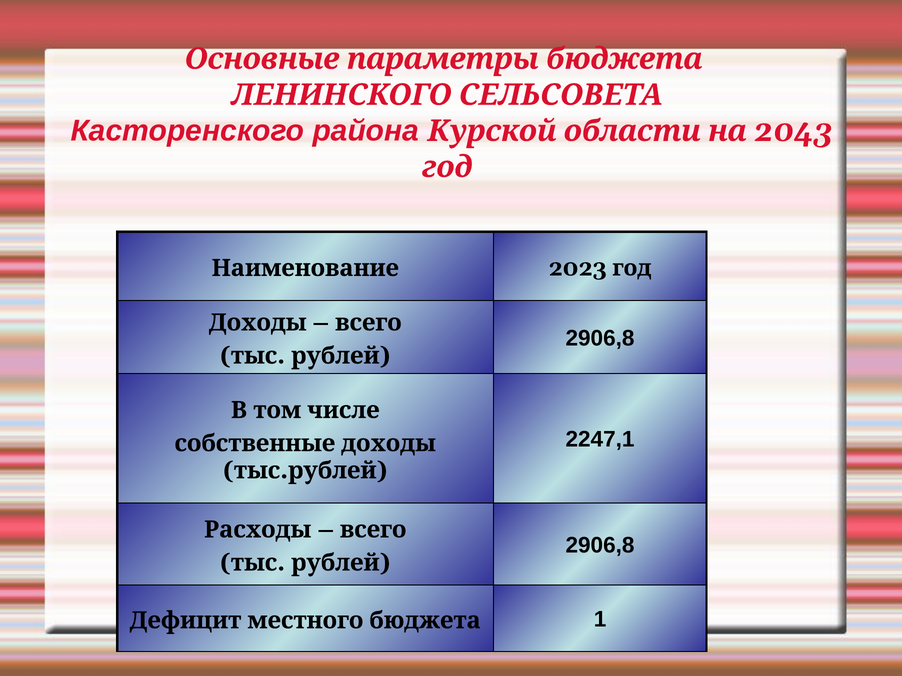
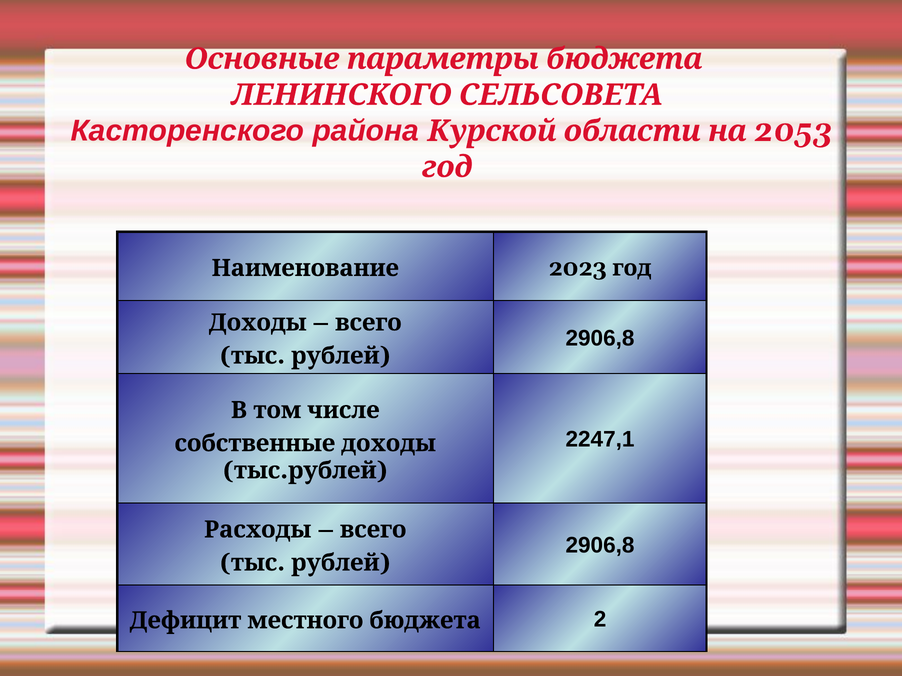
2043: 2043 -> 2053
1: 1 -> 2
